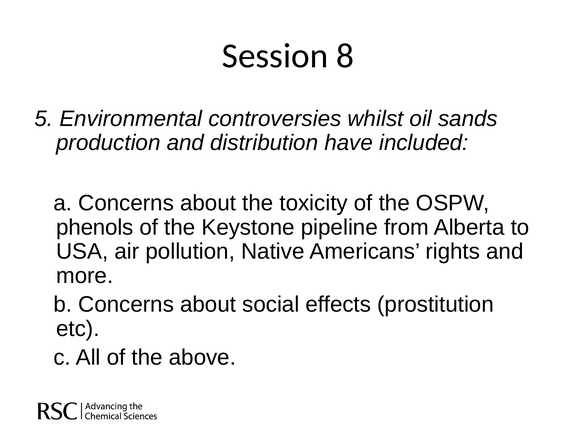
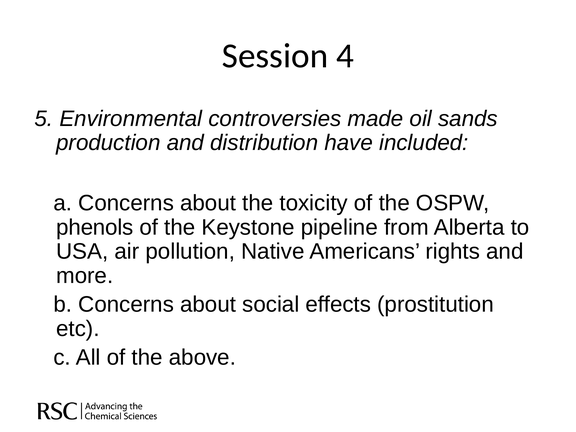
8: 8 -> 4
whilst: whilst -> made
